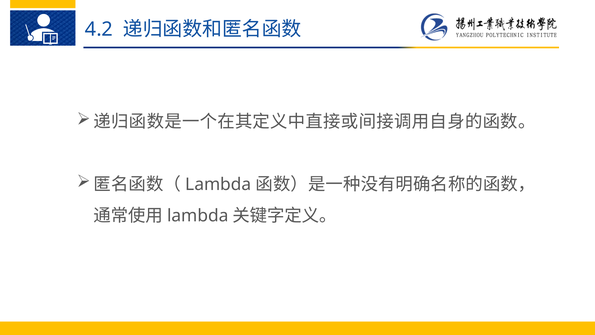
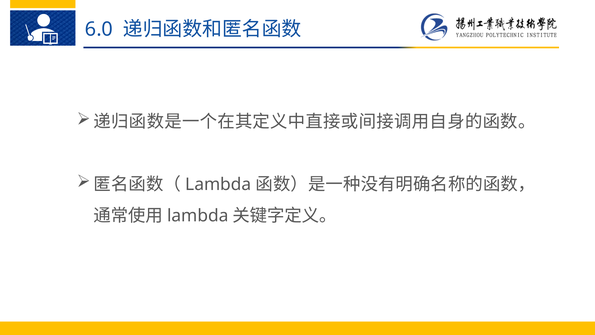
4.2: 4.2 -> 6.0
